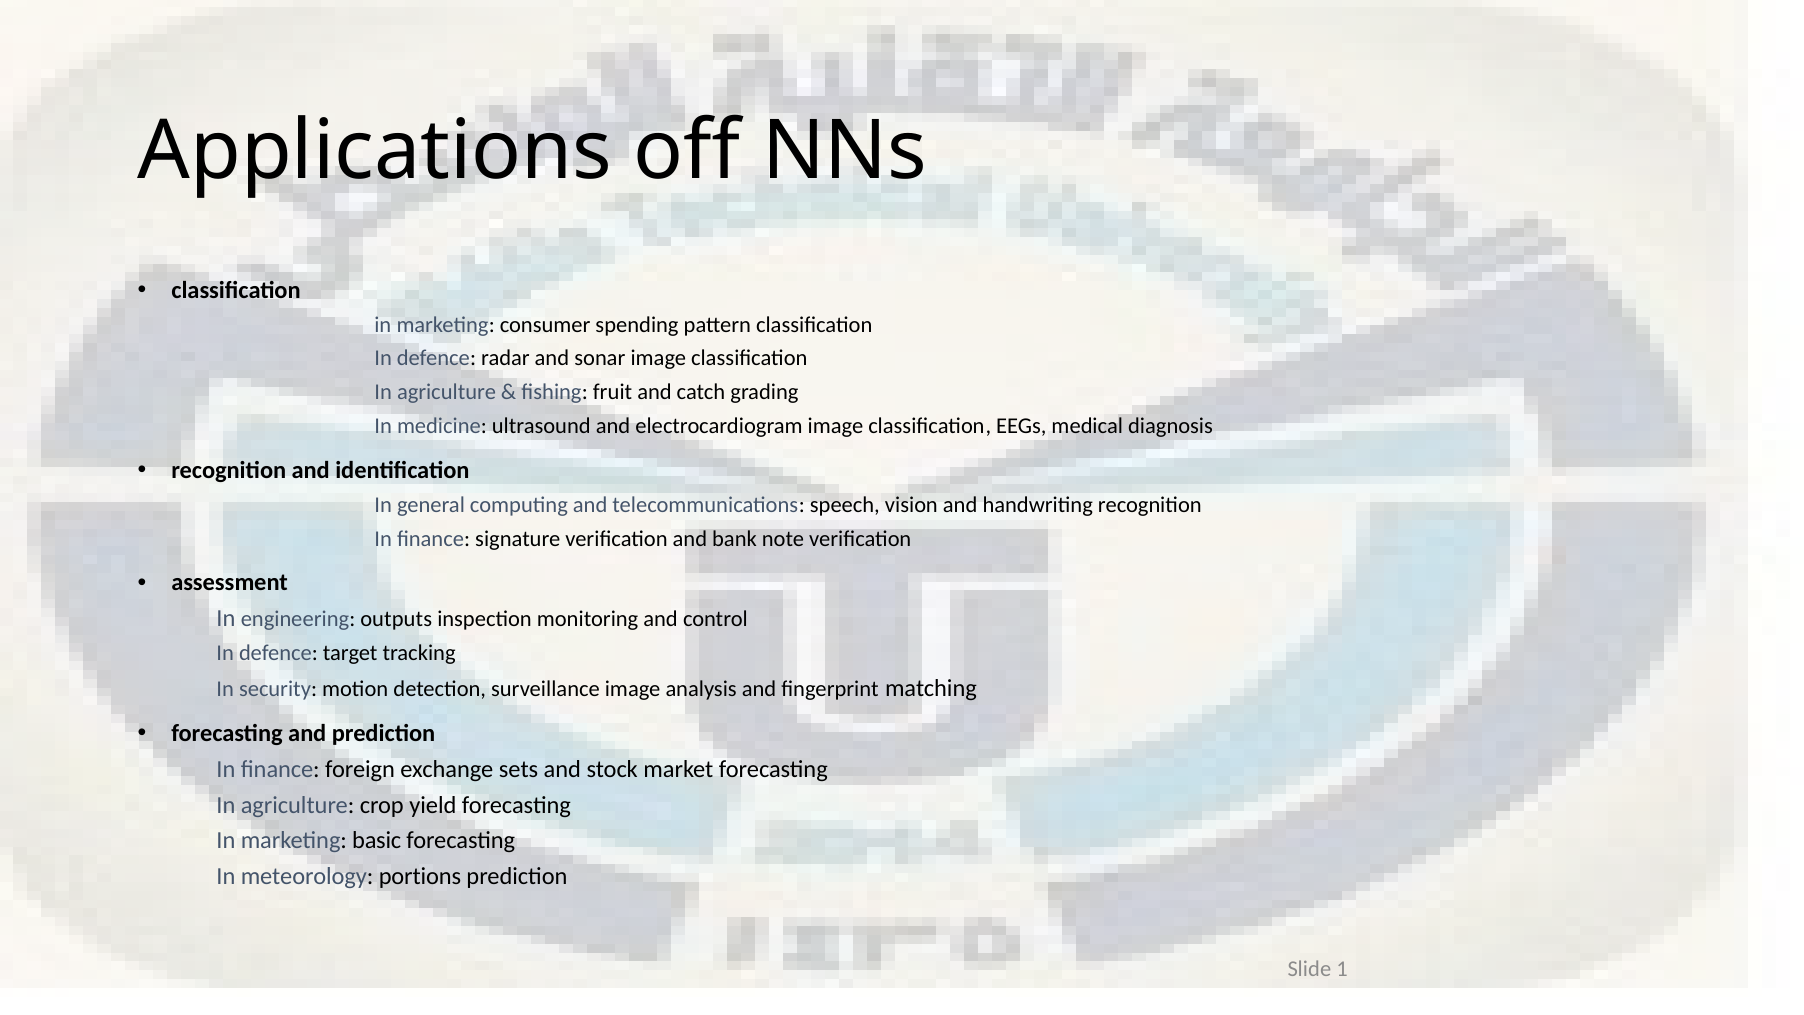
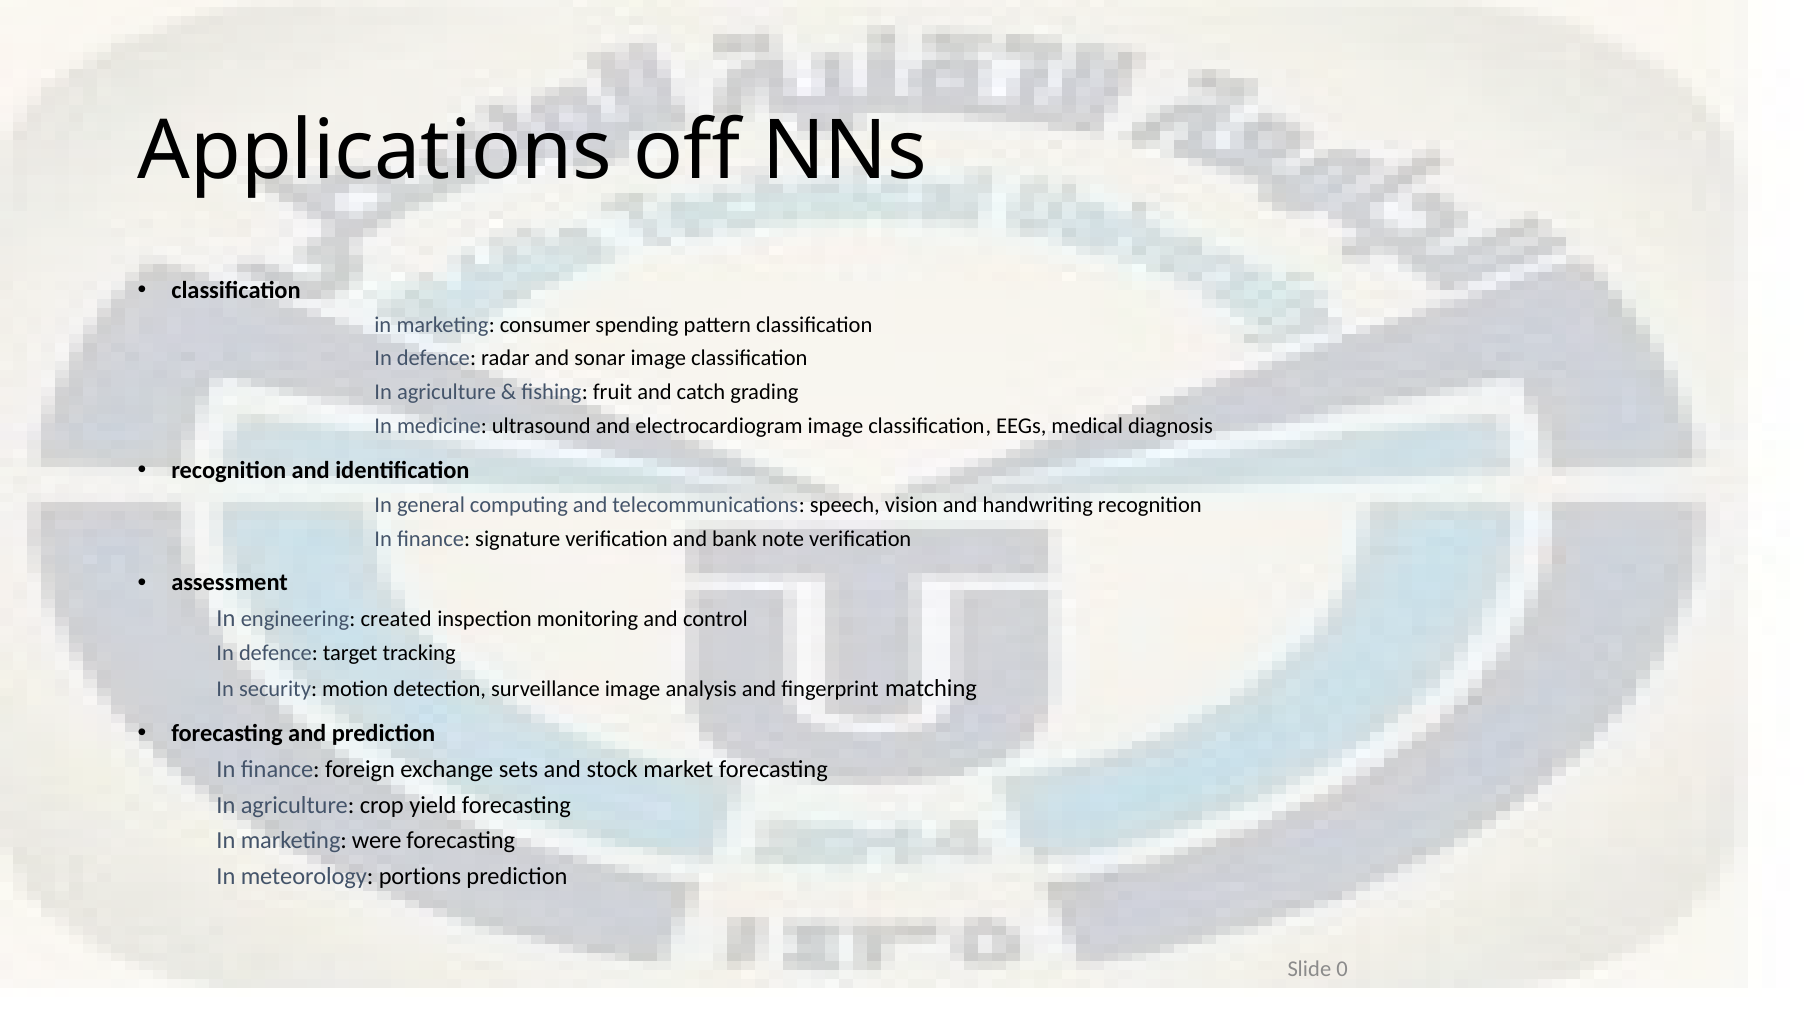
outputs: outputs -> created
basic: basic -> were
1: 1 -> 0
